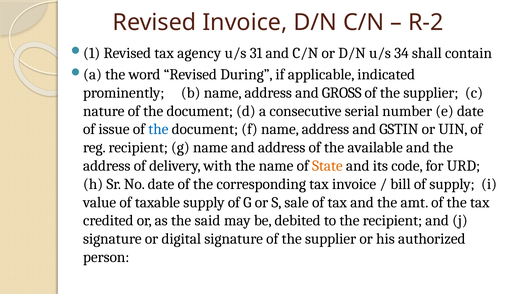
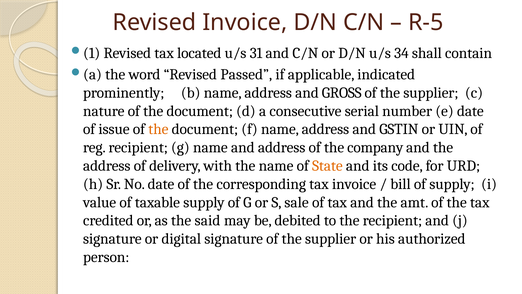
R-2: R-2 -> R-5
agency: agency -> located
During: During -> Passed
the at (158, 129) colour: blue -> orange
available: available -> company
